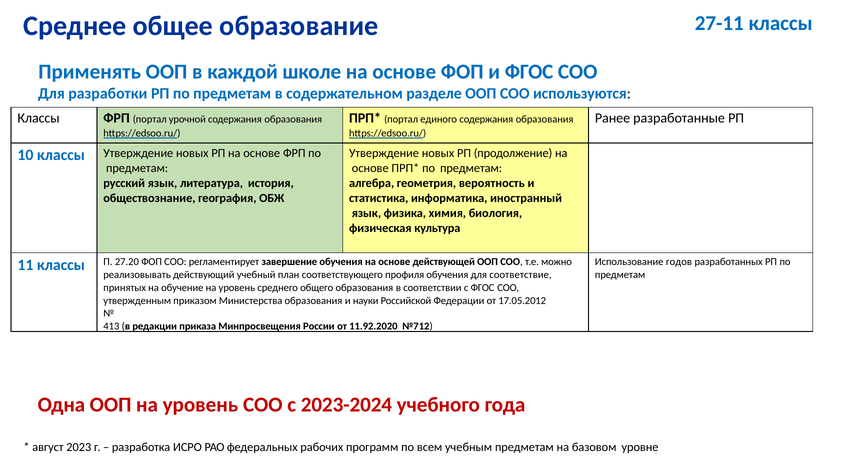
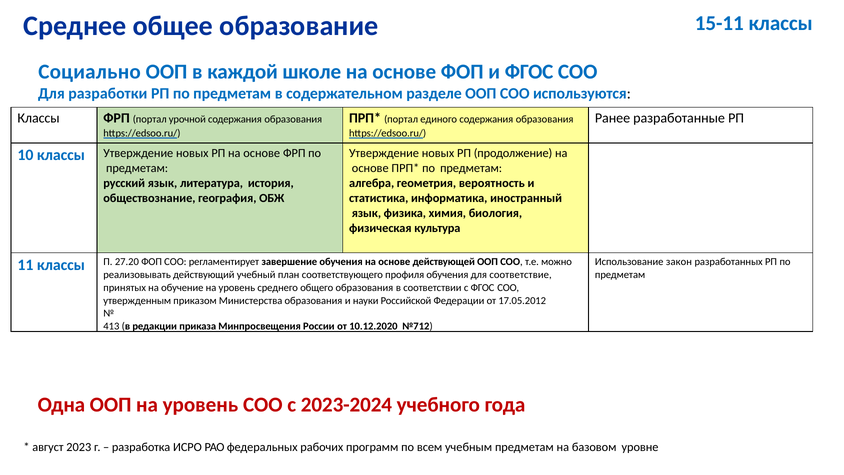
27-11: 27-11 -> 15-11
Применять: Применять -> Социально
годов: годов -> закон
11.92.2020: 11.92.2020 -> 10.12.2020
